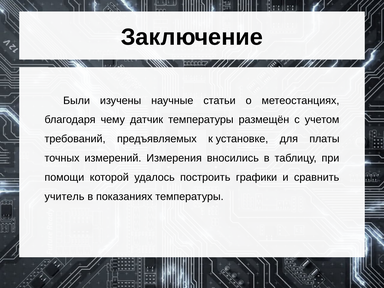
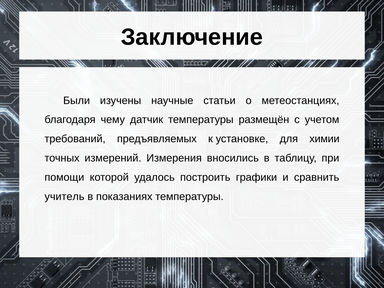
платы: платы -> химии
